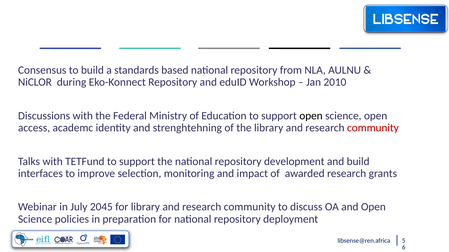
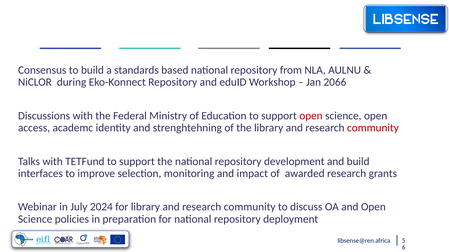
2010: 2010 -> 2066
open at (311, 116) colour: black -> red
2045: 2045 -> 2024
